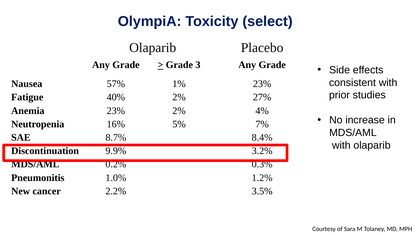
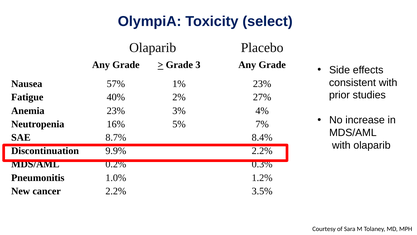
23% 2%: 2% -> 3%
9.9% 3.2%: 3.2% -> 2.2%
